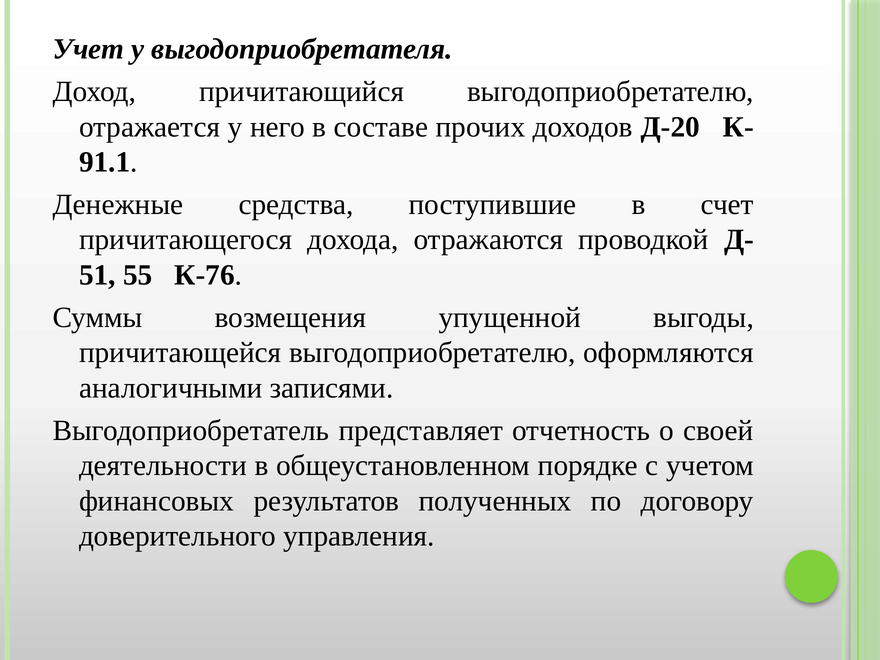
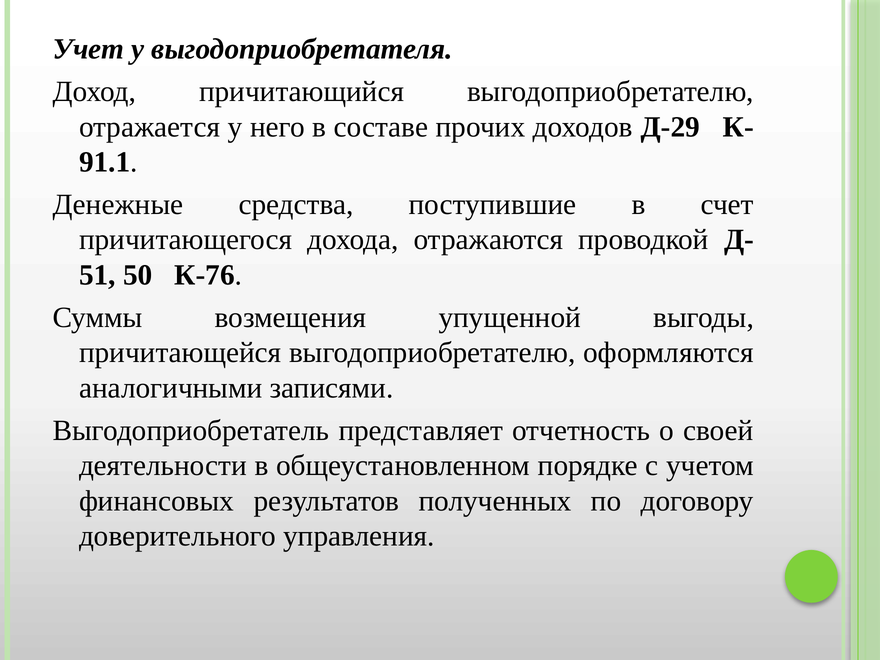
Д-20: Д-20 -> Д-29
55: 55 -> 50
